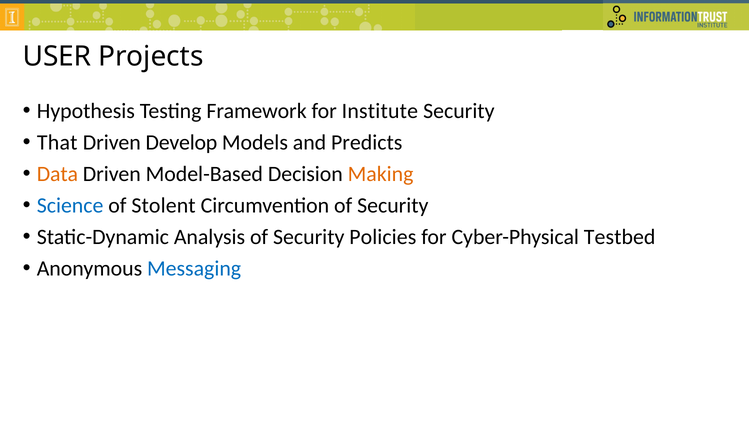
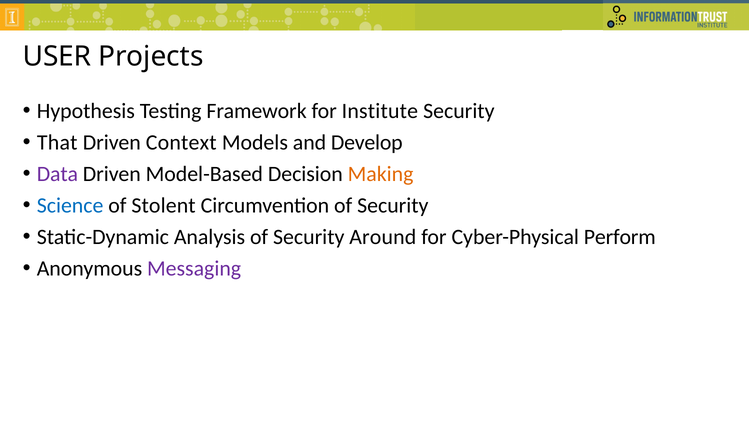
Develop: Develop -> Context
Predicts: Predicts -> Develop
Data colour: orange -> purple
Policies: Policies -> Around
Testbed: Testbed -> Perform
Messaging colour: blue -> purple
